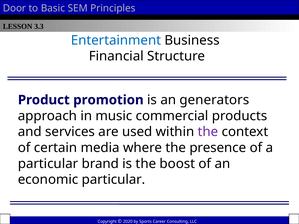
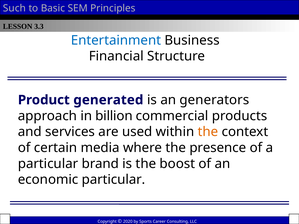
Door: Door -> Such
promotion: promotion -> generated
music: music -> billion
the at (208, 132) colour: purple -> orange
